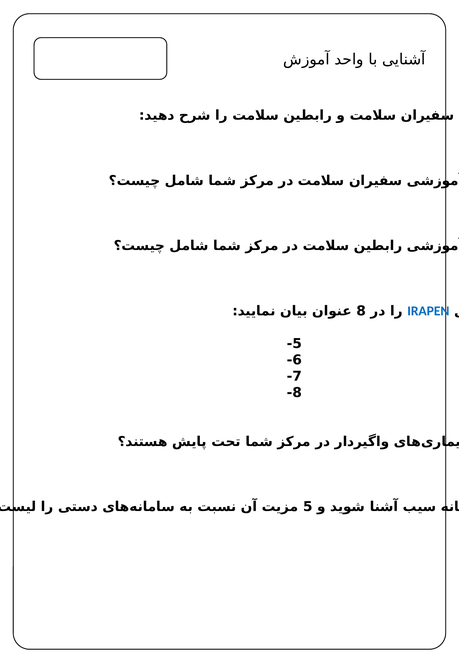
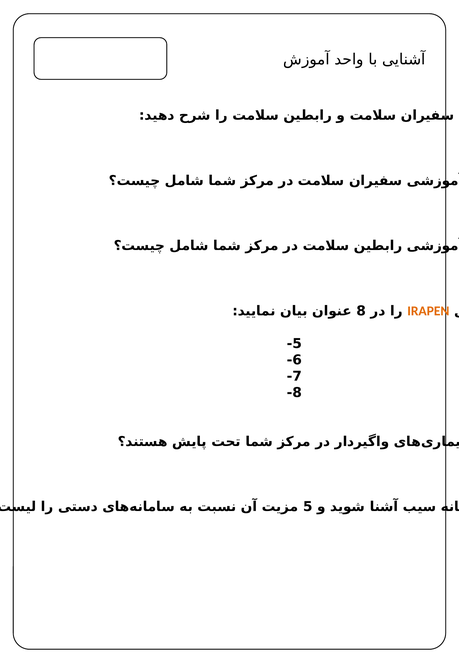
IRAPEN colour: blue -> orange
